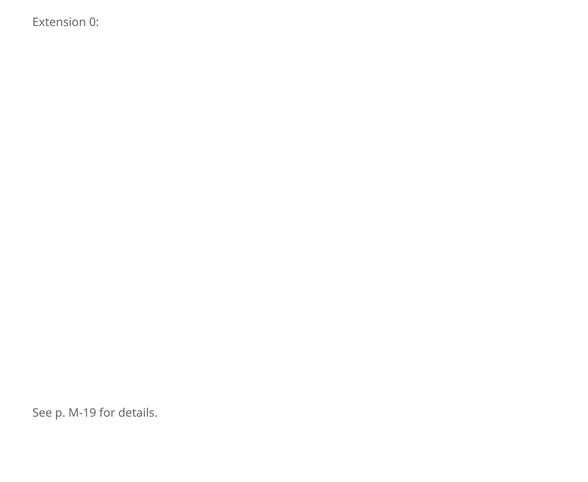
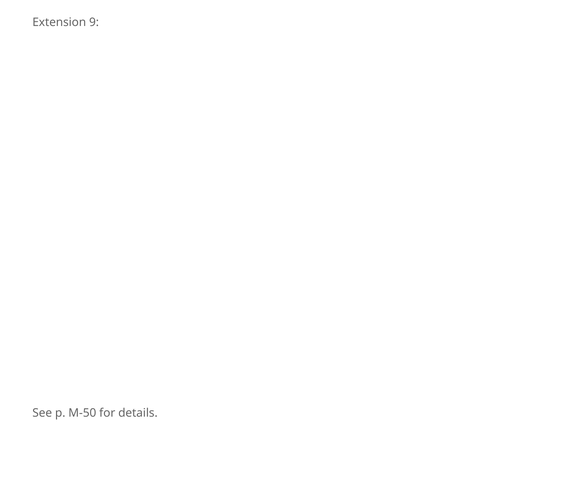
0: 0 -> 9
M-19: M-19 -> M-50
